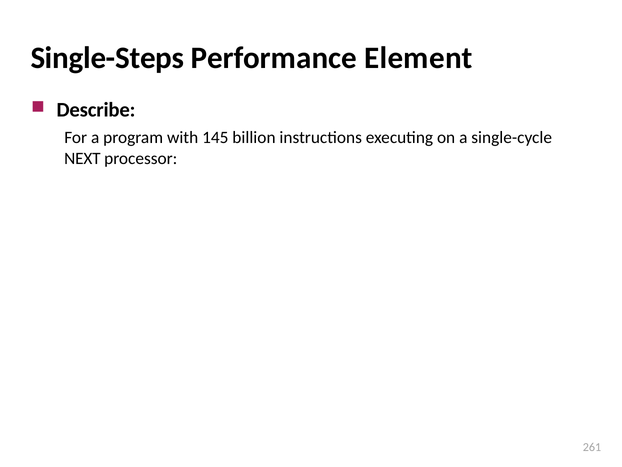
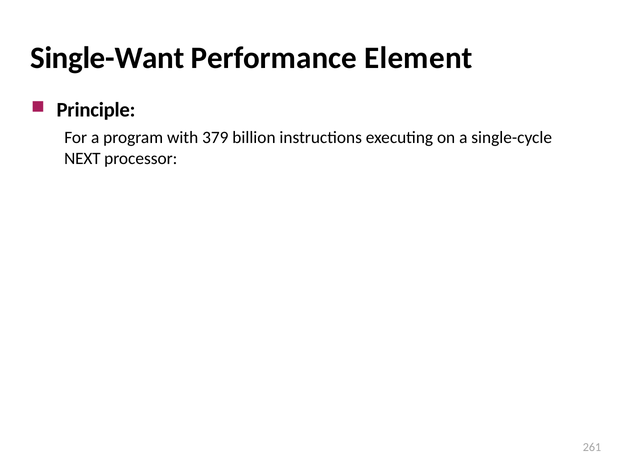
Single-Steps: Single-Steps -> Single-Want
Describe: Describe -> Principle
145: 145 -> 379
